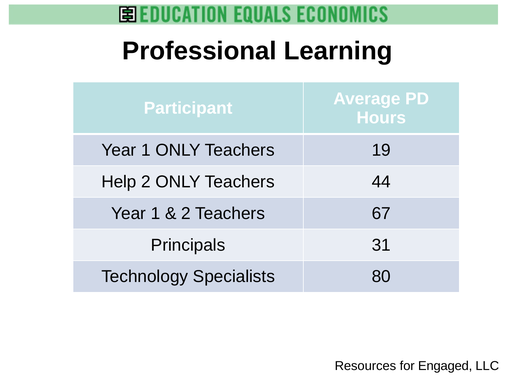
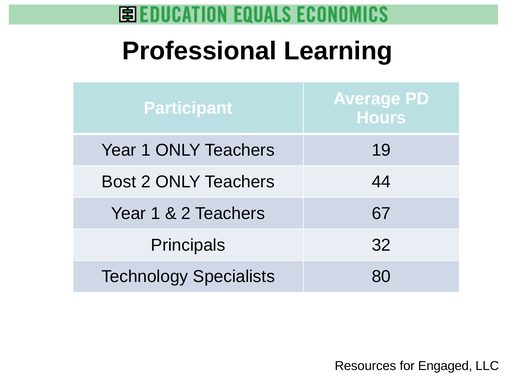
Help: Help -> Bost
31: 31 -> 32
